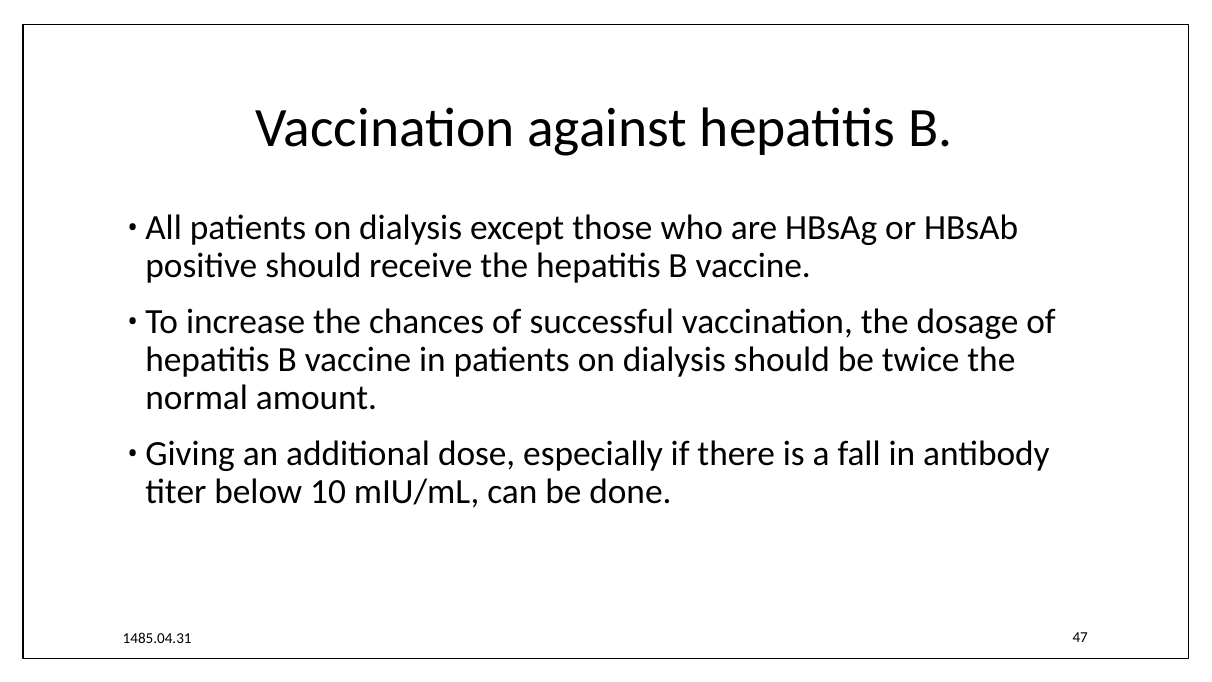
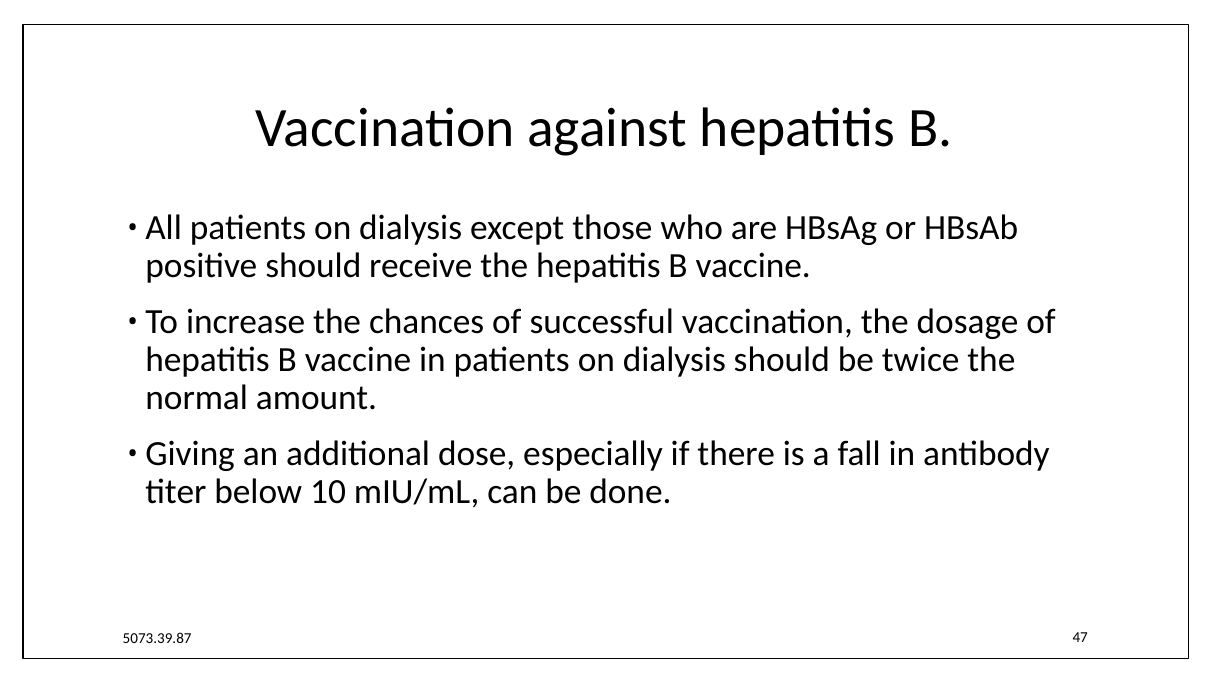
1485.04.31: 1485.04.31 -> 5073.39.87
